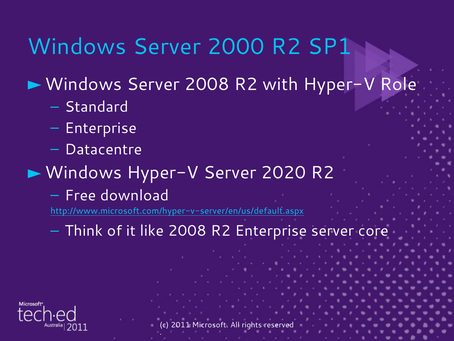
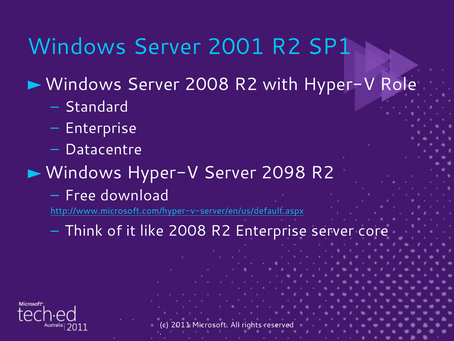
2000: 2000 -> 2001
2020: 2020 -> 2098
